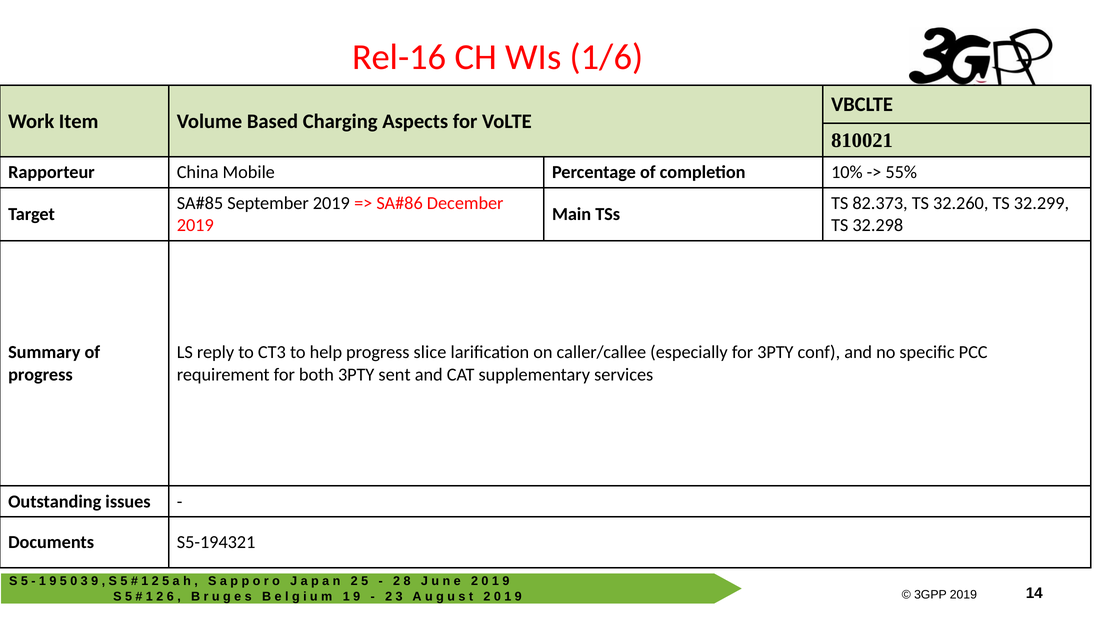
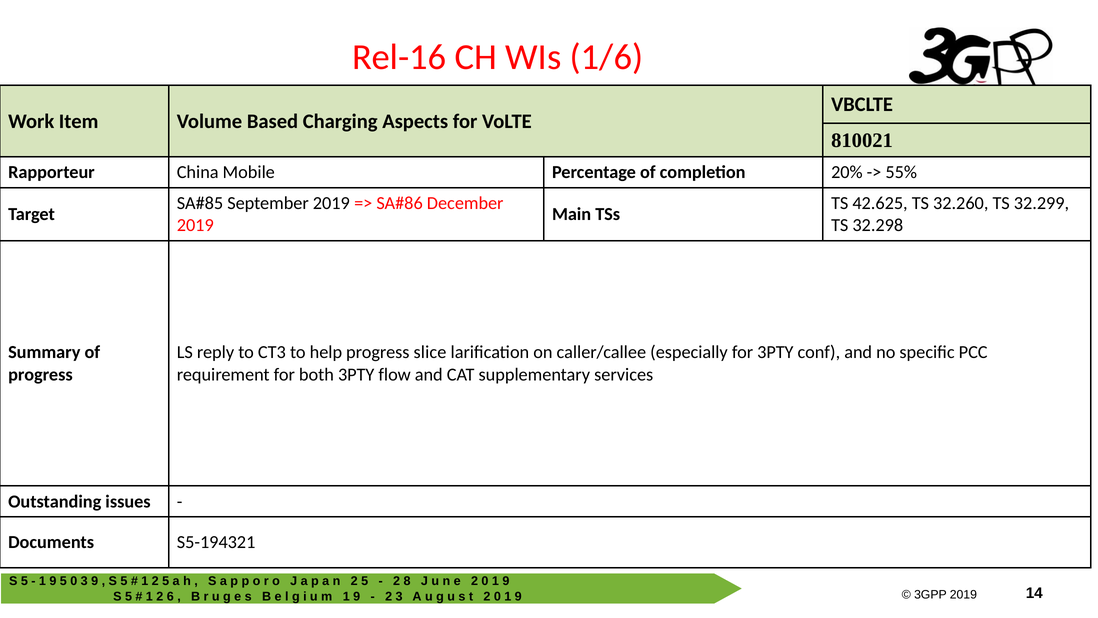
10%: 10% -> 20%
82.373: 82.373 -> 42.625
sent: sent -> flow
